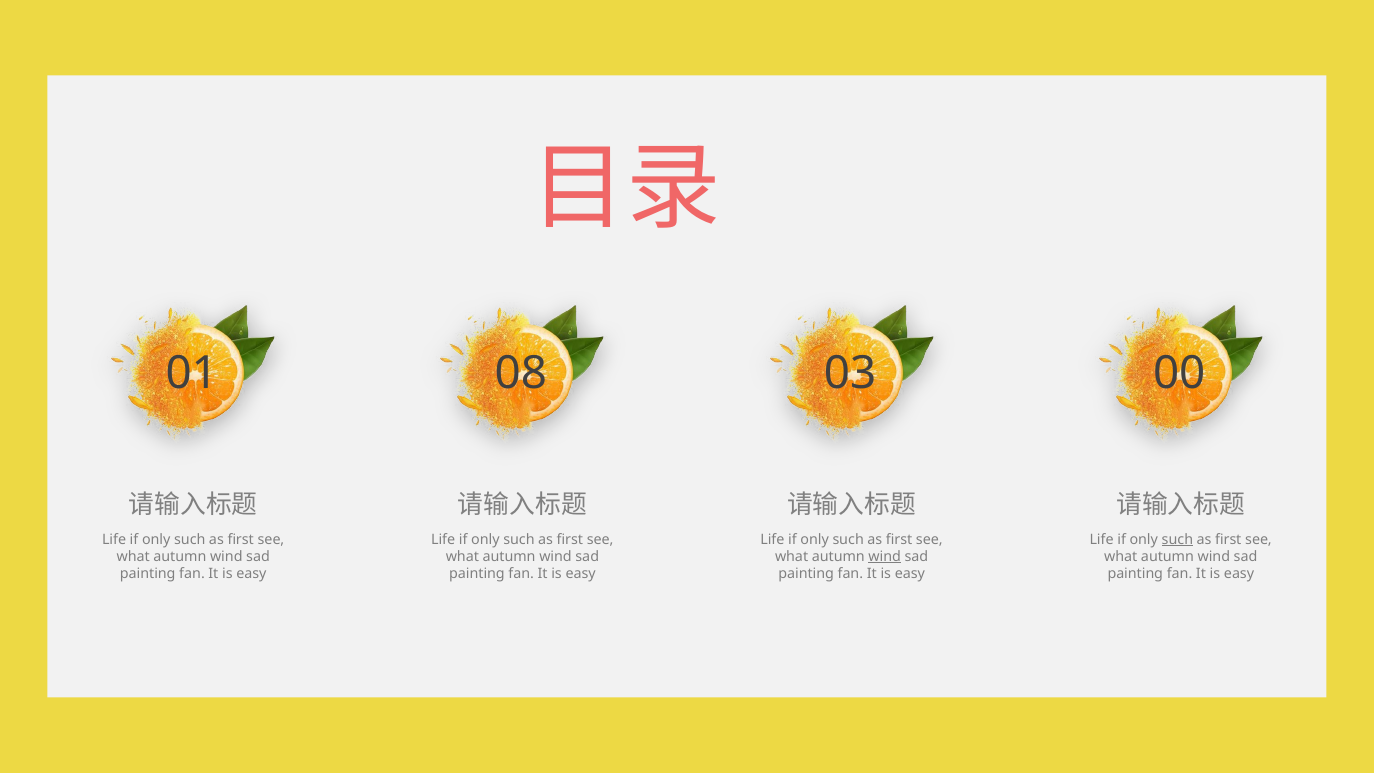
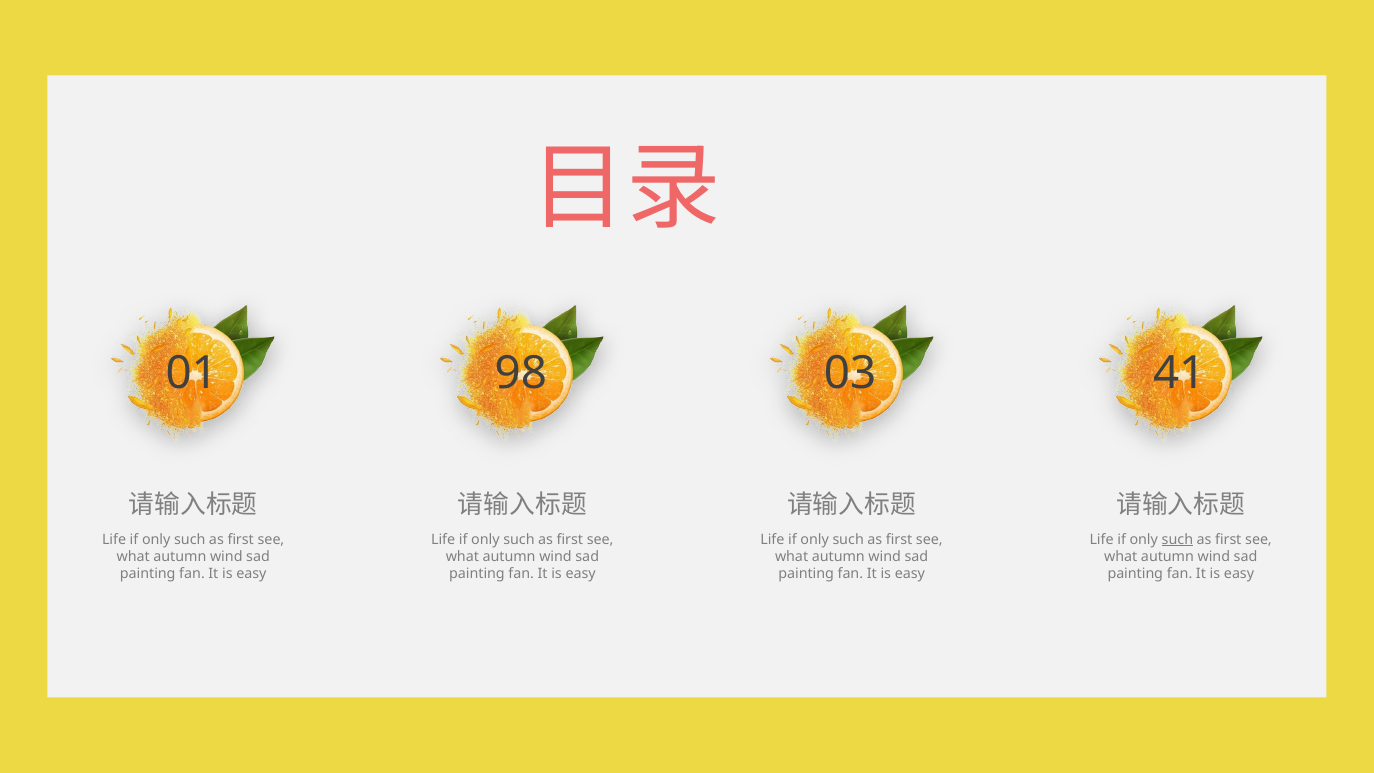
08: 08 -> 98
00: 00 -> 41
wind at (885, 556) underline: present -> none
